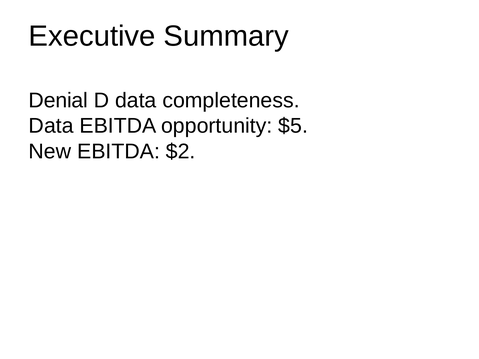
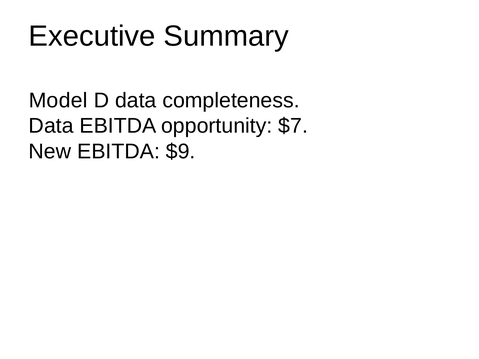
Denial: Denial -> Model
$5: $5 -> $7
$2: $2 -> $9
